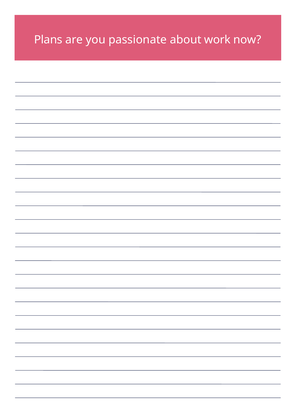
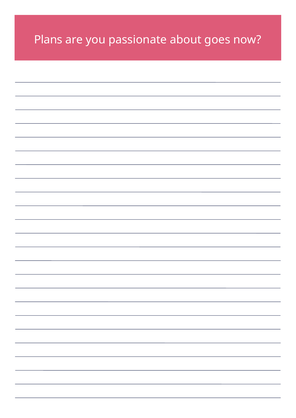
work: work -> goes
